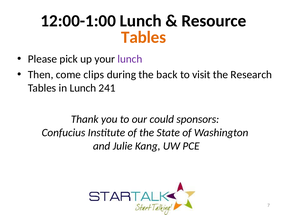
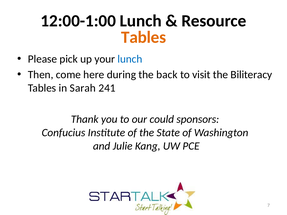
lunch at (130, 59) colour: purple -> blue
clips: clips -> here
Research: Research -> Biliteracy
in Lunch: Lunch -> Sarah
